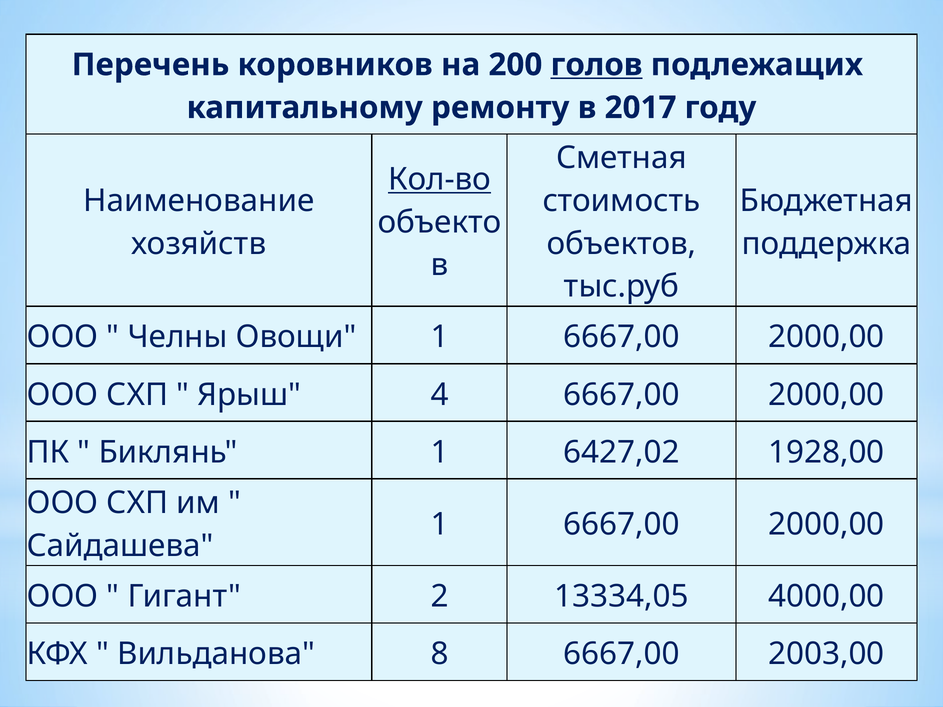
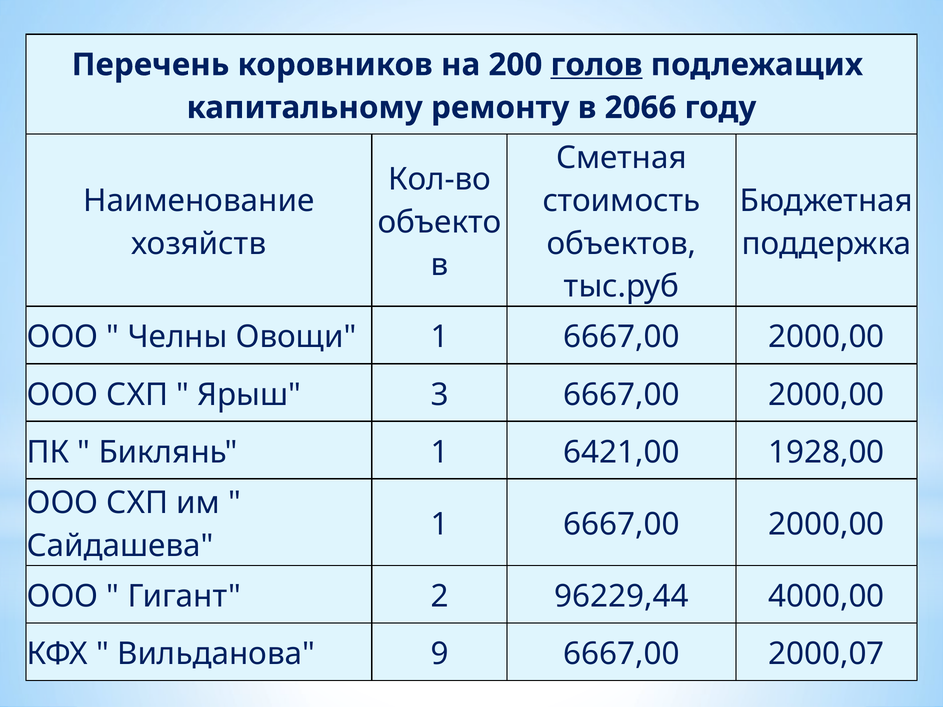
2017: 2017 -> 2066
Кол-во underline: present -> none
4: 4 -> 3
6427,02: 6427,02 -> 6421,00
13334,05: 13334,05 -> 96229,44
8: 8 -> 9
2003,00: 2003,00 -> 2000,07
